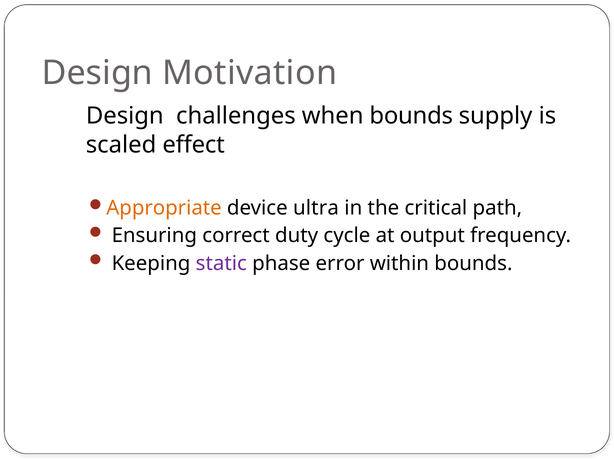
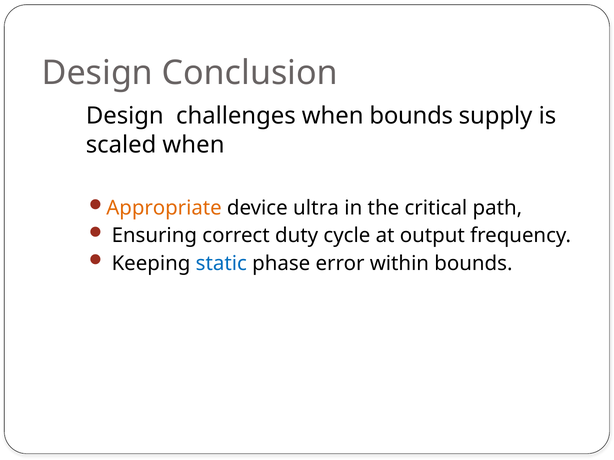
Motivation: Motivation -> Conclusion
scaled effect: effect -> when
static colour: purple -> blue
